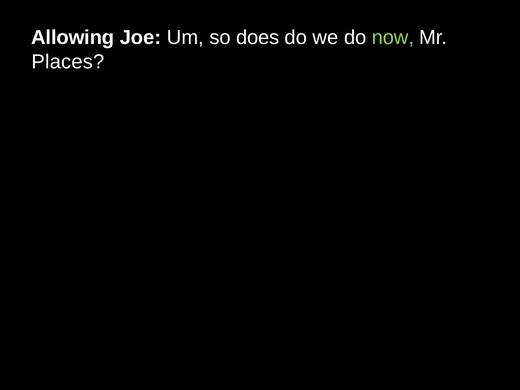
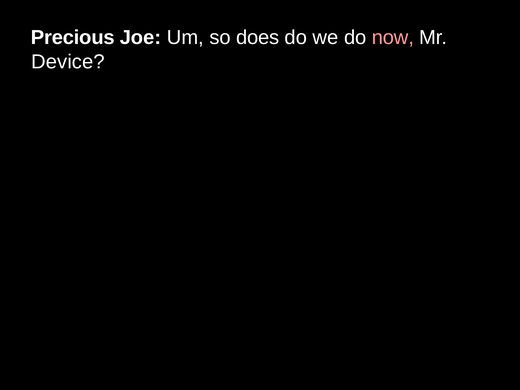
Allowing: Allowing -> Precious
now colour: light green -> pink
Places: Places -> Device
